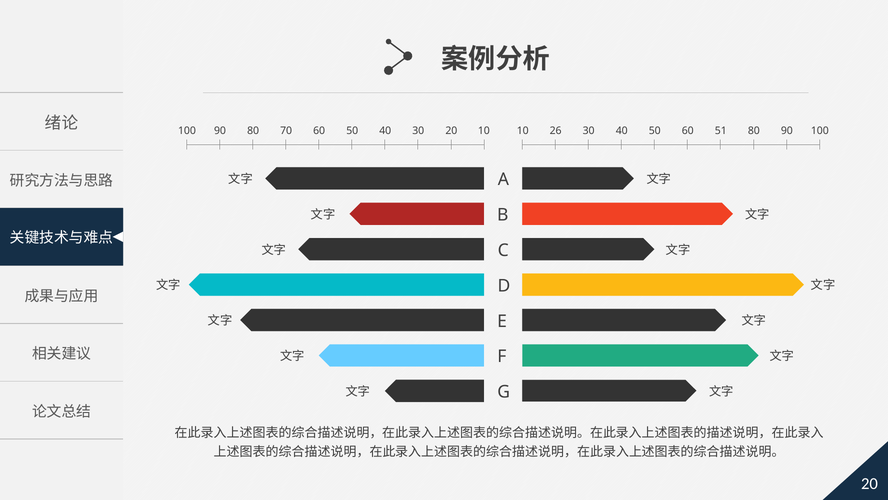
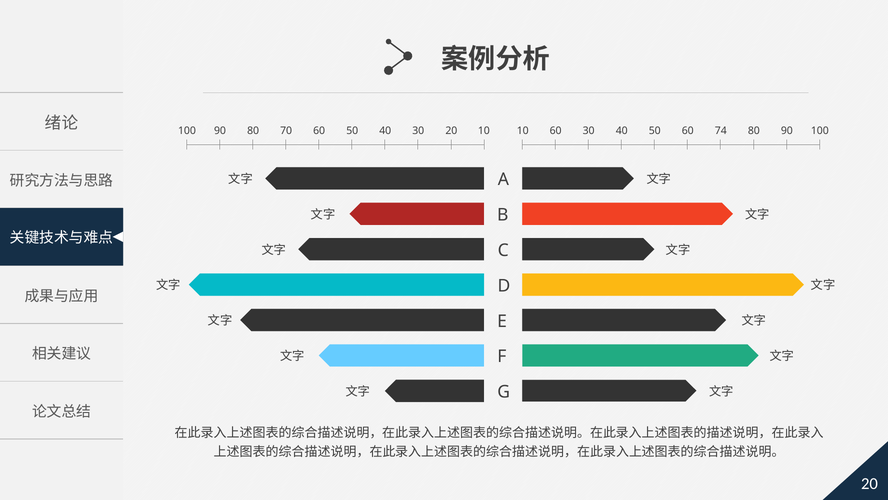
10 26: 26 -> 60
51: 51 -> 74
